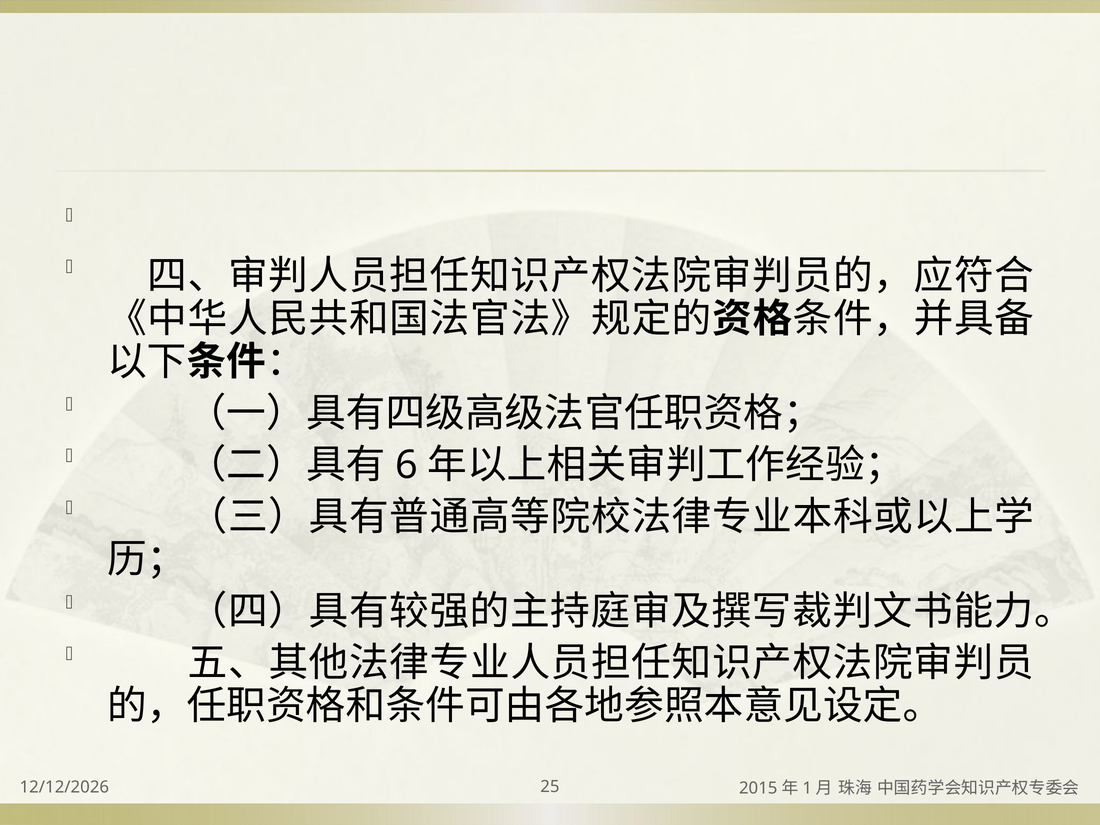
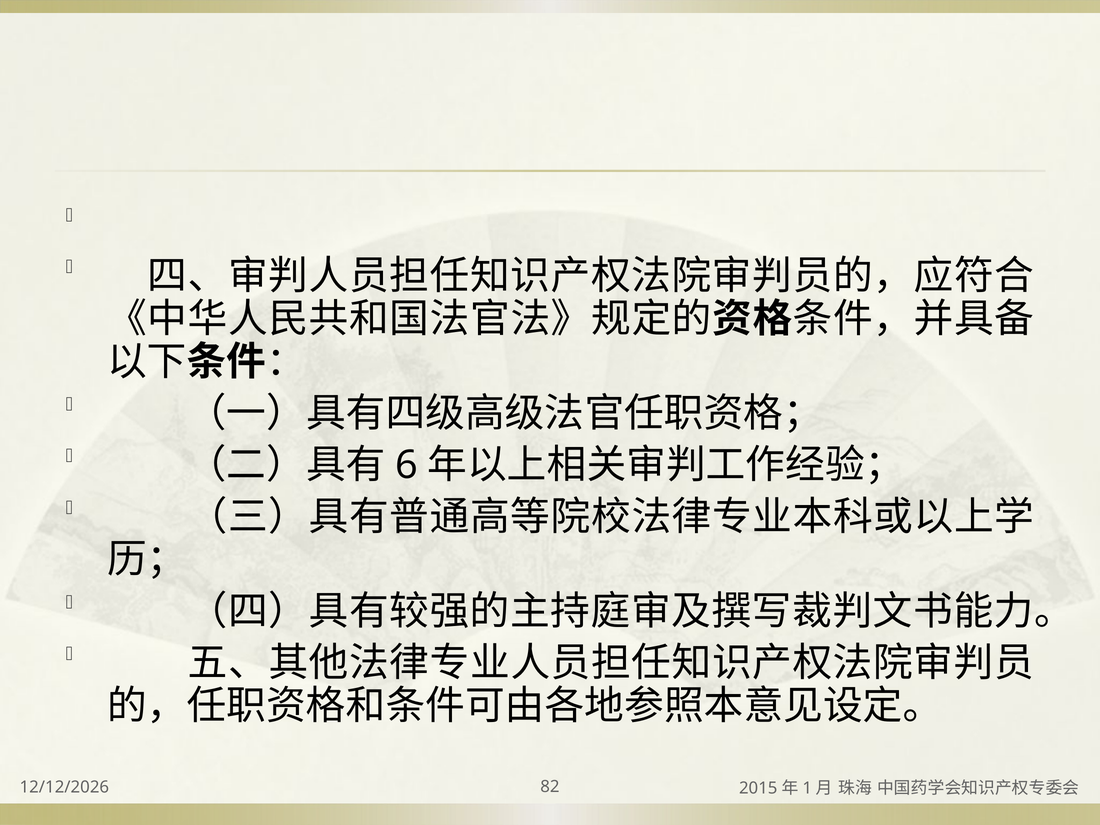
25: 25 -> 82
